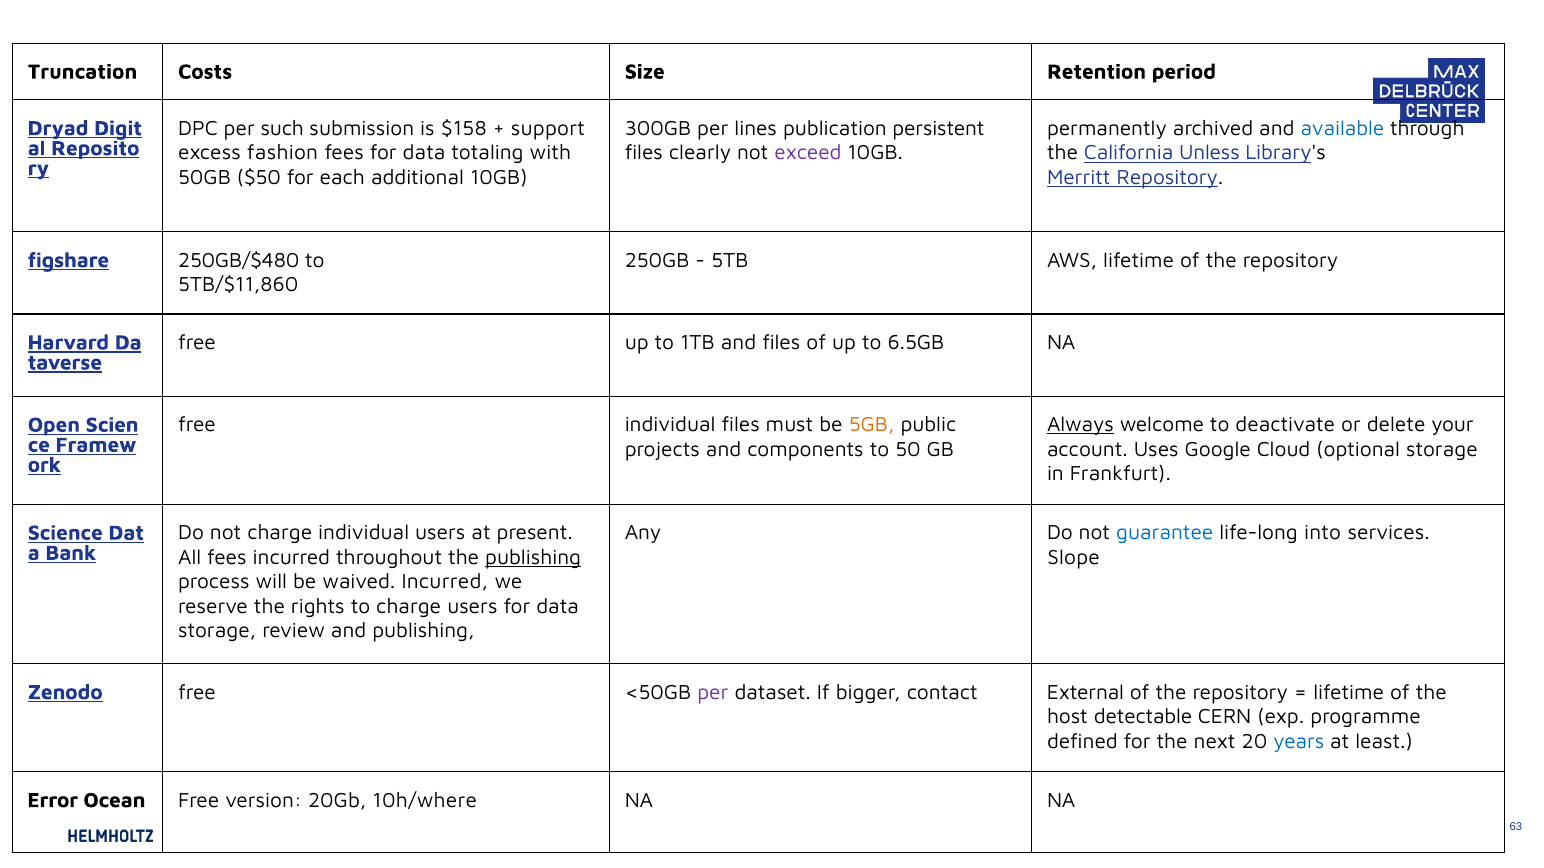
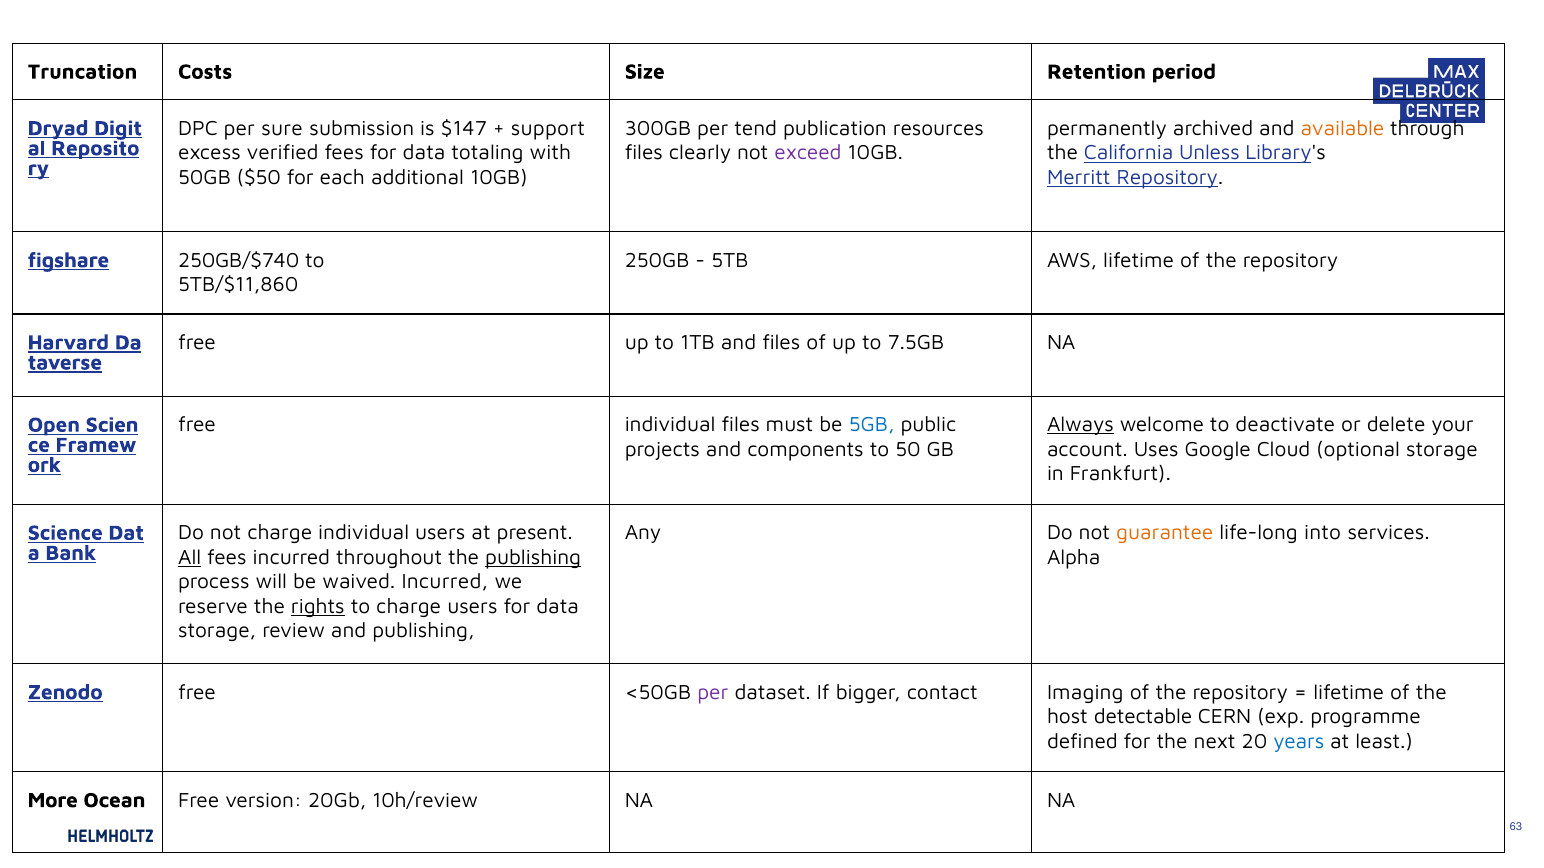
such: such -> sure
$158: $158 -> $147
lines: lines -> tend
persistent: persistent -> resources
available colour: blue -> orange
fashion: fashion -> verified
250GB/$480: 250GB/$480 -> 250GB/$740
6.5GB: 6.5GB -> 7.5GB
5GB colour: orange -> blue
guarantee colour: blue -> orange
All underline: none -> present
Slope: Slope -> Alpha
rights underline: none -> present
External: External -> Imaging
Error: Error -> More
10h/where: 10h/where -> 10h/review
